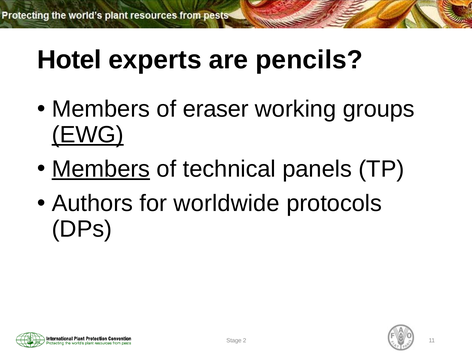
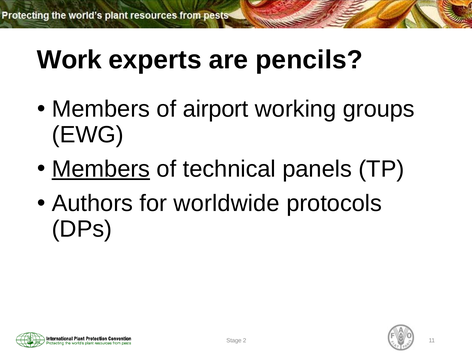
Hotel: Hotel -> Work
eraser: eraser -> airport
EWG underline: present -> none
